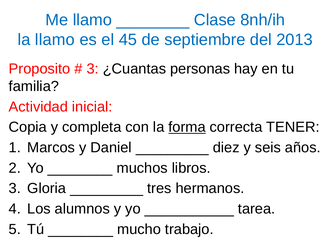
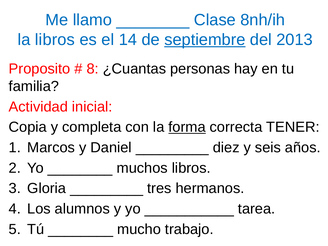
la llamo: llamo -> libros
45: 45 -> 14
septiembre underline: none -> present
3 at (93, 69): 3 -> 8
